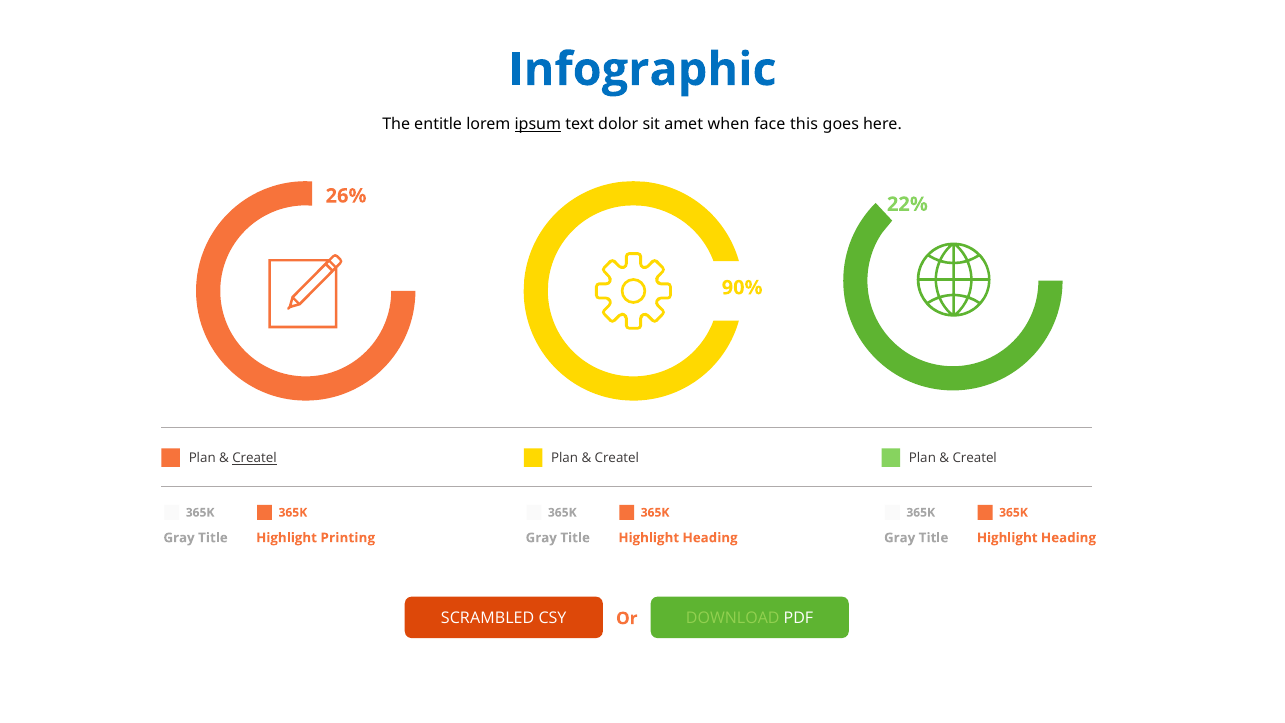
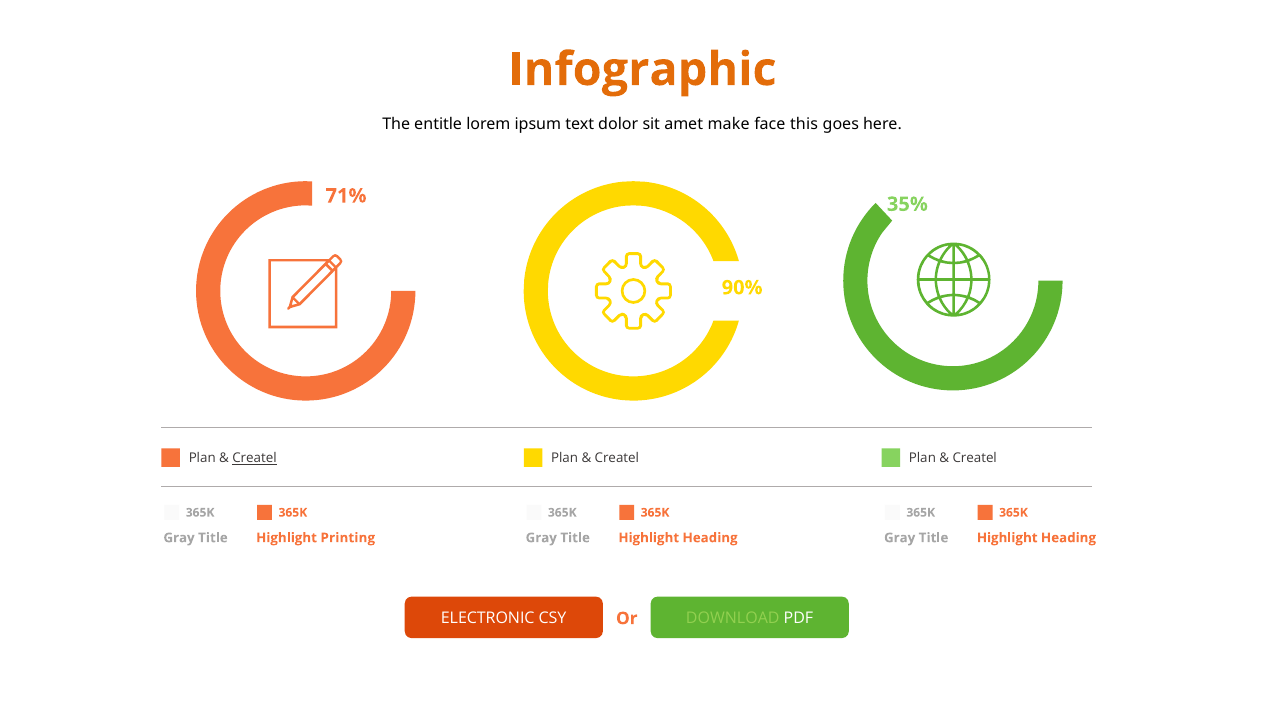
Infographic colour: blue -> orange
ipsum underline: present -> none
when: when -> make
26%: 26% -> 71%
22%: 22% -> 35%
SCRAMBLED: SCRAMBLED -> ELECTRONIC
